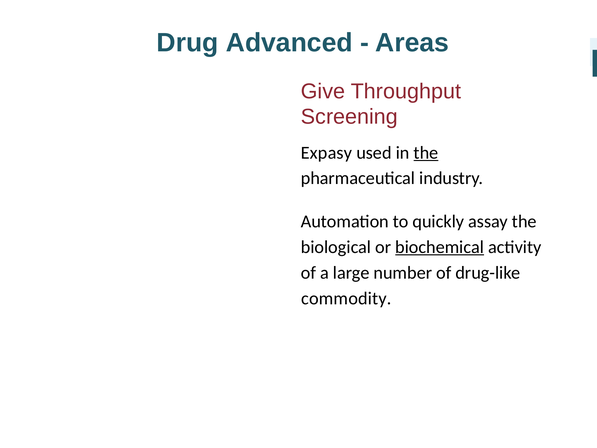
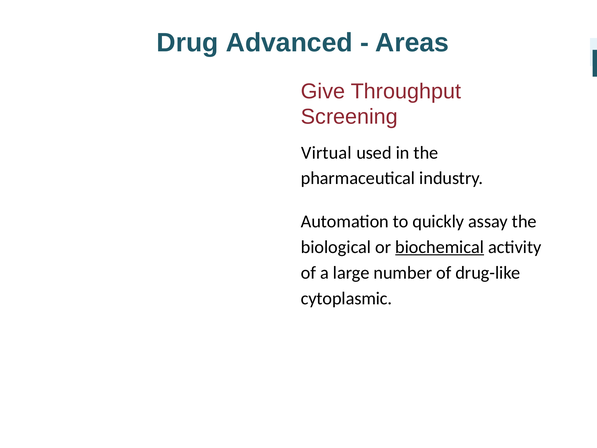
Expasy: Expasy -> Virtual
the at (426, 153) underline: present -> none
commodity: commodity -> cytoplasmic
